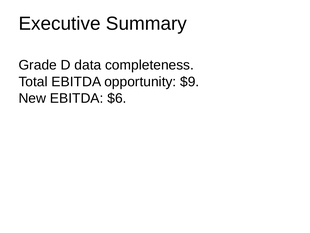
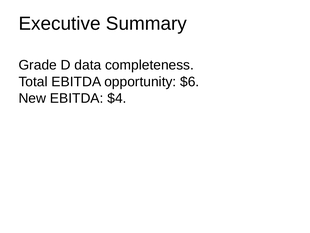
$9: $9 -> $6
$6: $6 -> $4
